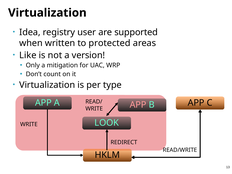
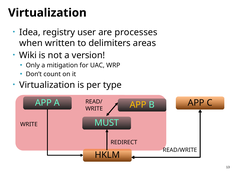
supported: supported -> processes
protected: protected -> delimiters
Like: Like -> Wiki
APP at (138, 105) colour: pink -> yellow
LOOK: LOOK -> MUST
